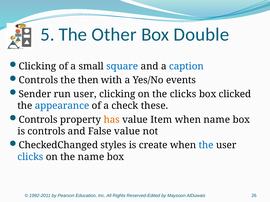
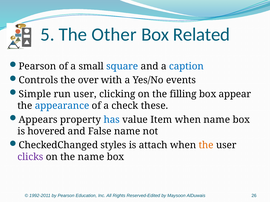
Double: Double -> Related
Clicking at (37, 66): Clicking -> Pearson
then: then -> over
Sender: Sender -> Simple
the clicks: clicks -> filling
clicked: clicked -> appear
Controls at (38, 120): Controls -> Appears
has colour: orange -> blue
is controls: controls -> hovered
False value: value -> name
create: create -> attach
the at (206, 146) colour: blue -> orange
clicks at (30, 157) colour: blue -> purple
